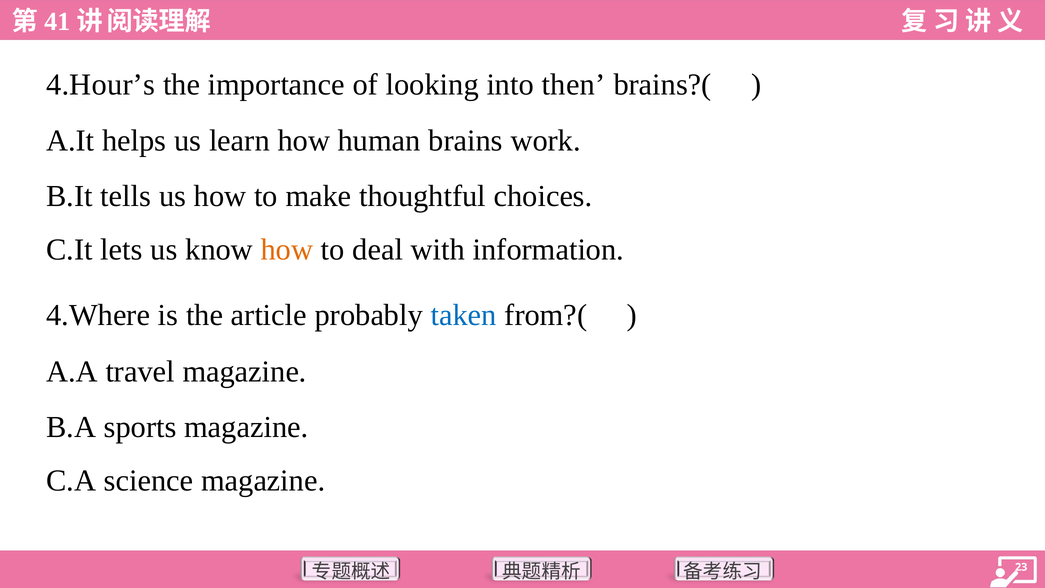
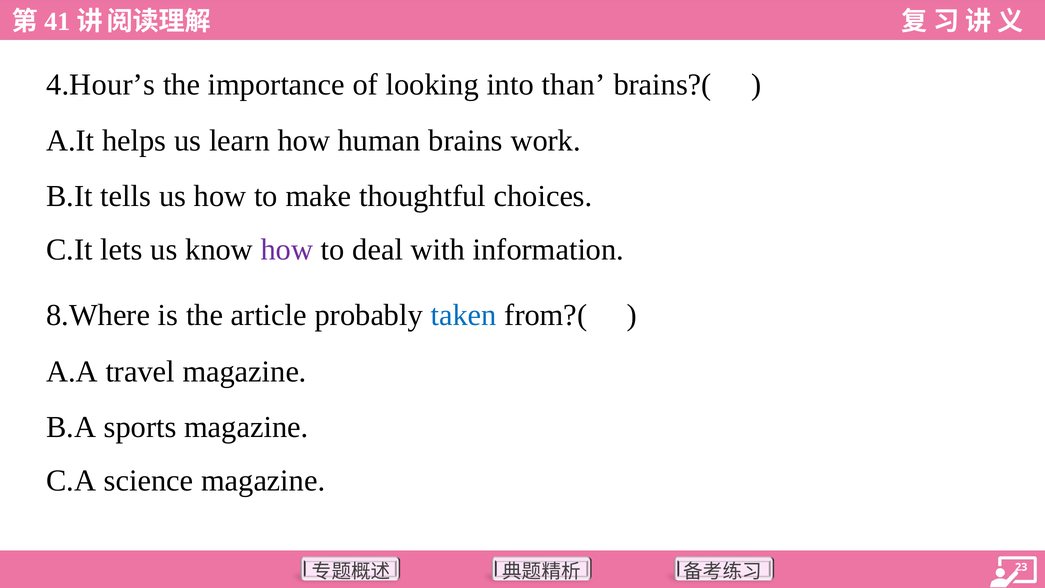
then: then -> than
how at (287, 250) colour: orange -> purple
4.Where: 4.Where -> 8.Where
